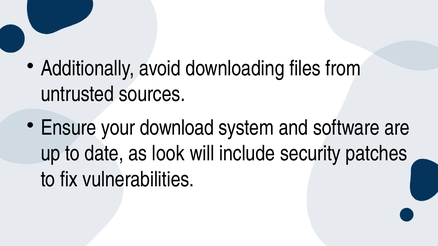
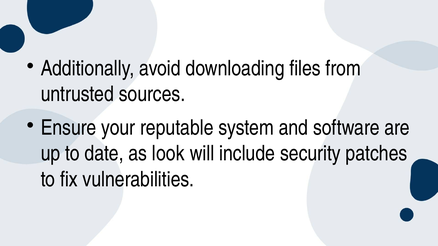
download: download -> reputable
